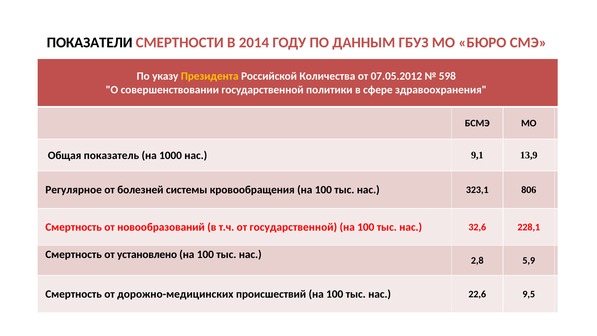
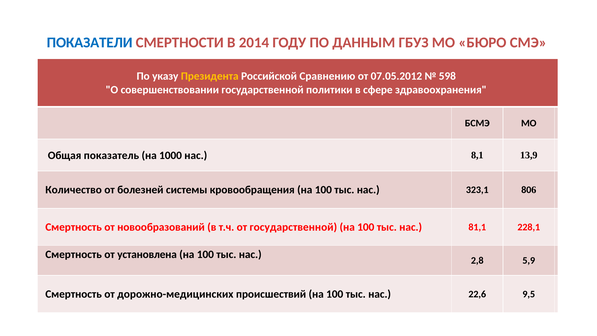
ПОКАЗАТЕЛИ colour: black -> blue
Количества: Количества -> Сравнению
9,1: 9,1 -> 8,1
Регулярное: Регулярное -> Количество
32,6: 32,6 -> 81,1
установлено: установлено -> установлена
